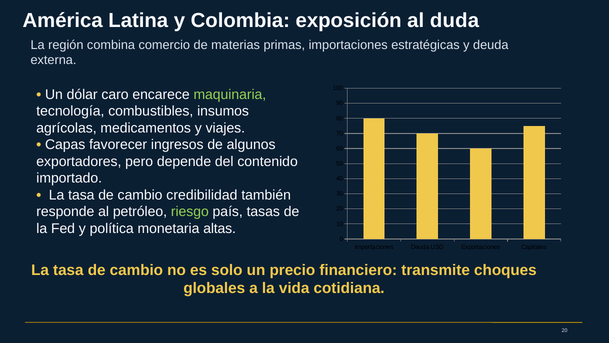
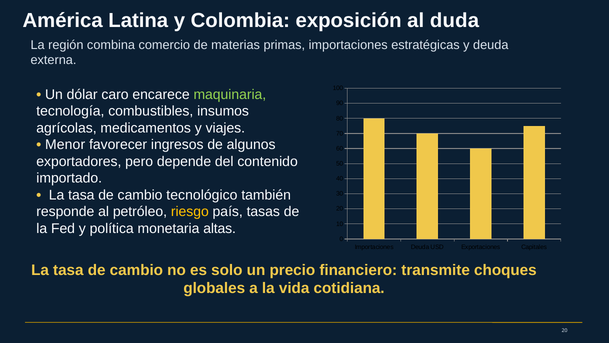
Capas: Capas -> Menor
credibilidad: credibilidad -> tecnológico
riesgo colour: light green -> yellow
